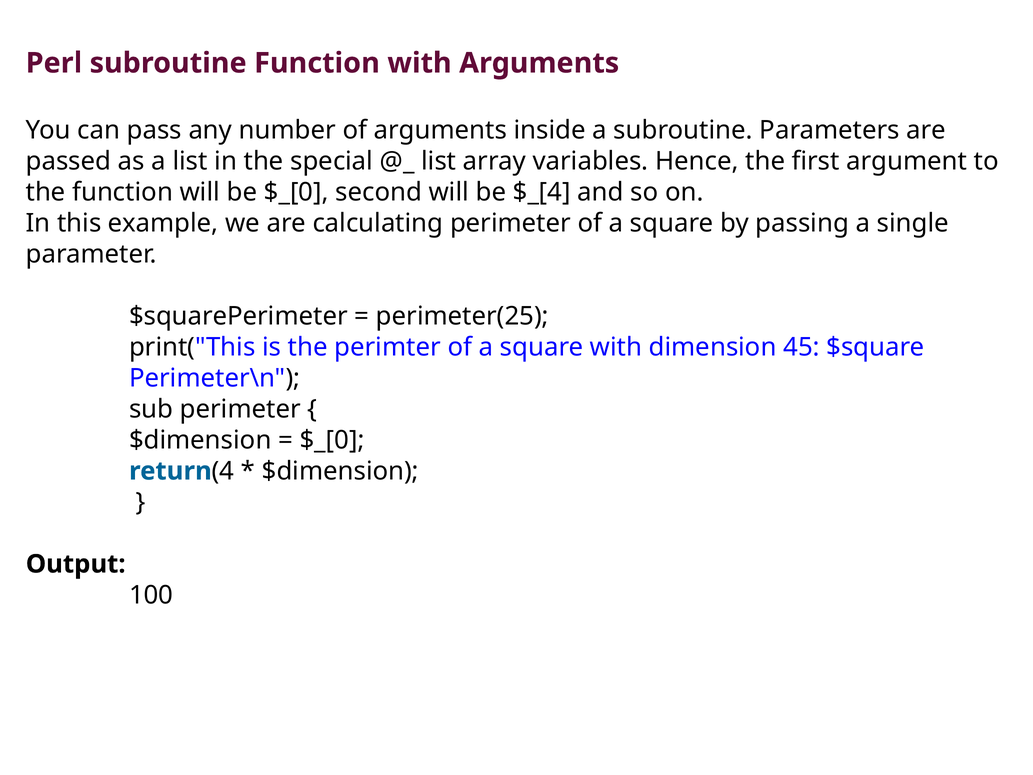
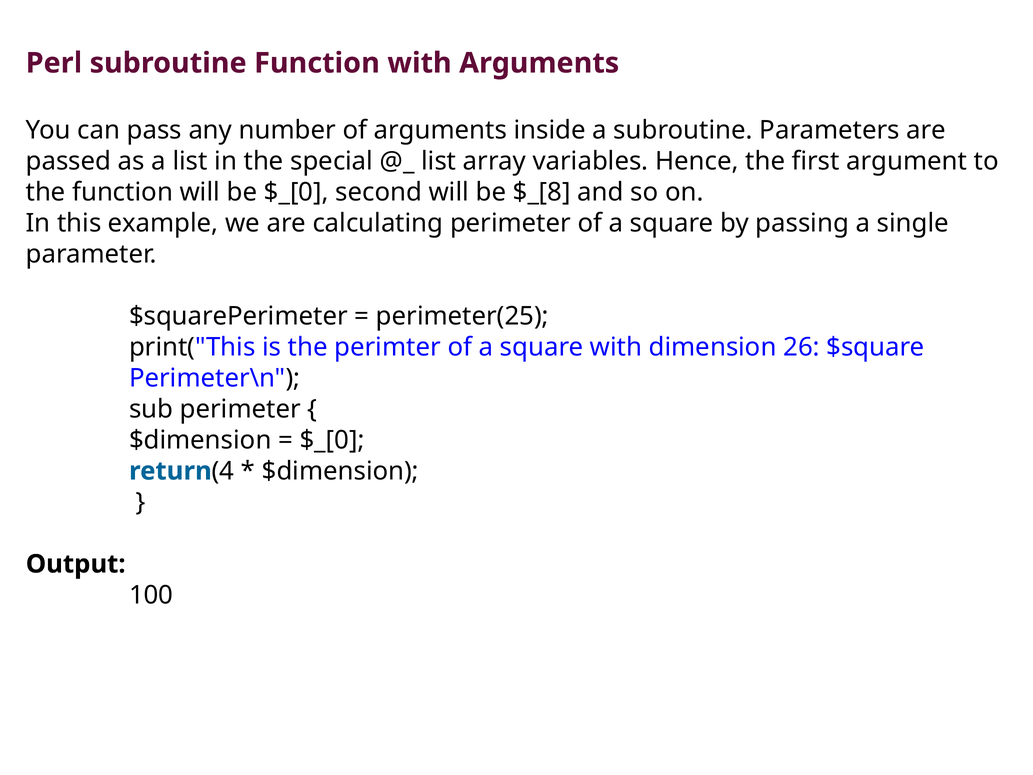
$_[4: $_[4 -> $_[8
45: 45 -> 26
